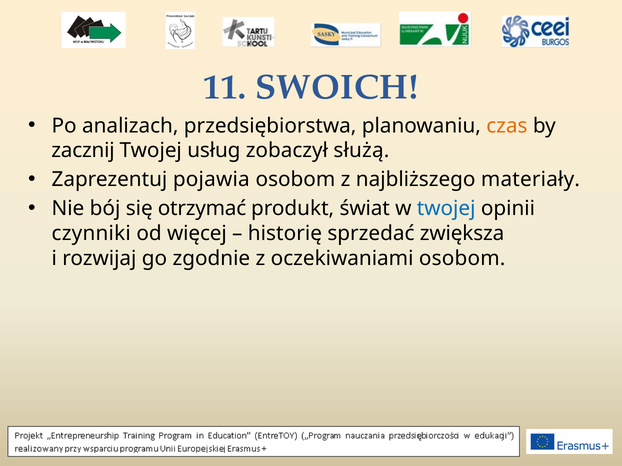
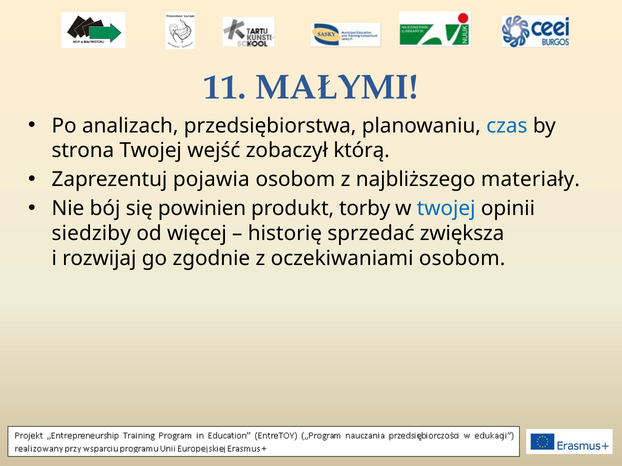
SWOICH: SWOICH -> MAŁYMI
czas colour: orange -> blue
zacznij: zacznij -> strona
usług: usług -> wejść
służą: służą -> którą
otrzymać: otrzymać -> powinien
świat: świat -> torby
czynniki: czynniki -> siedziby
